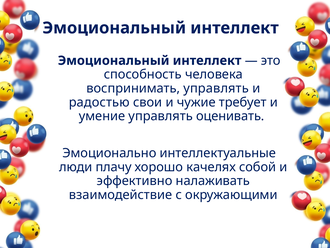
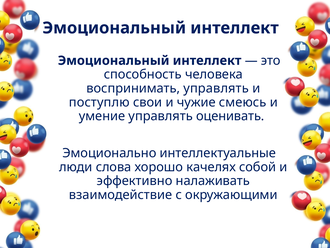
радостью: радостью -> поступлю
требует: требует -> смеюсь
плачу: плачу -> слова
